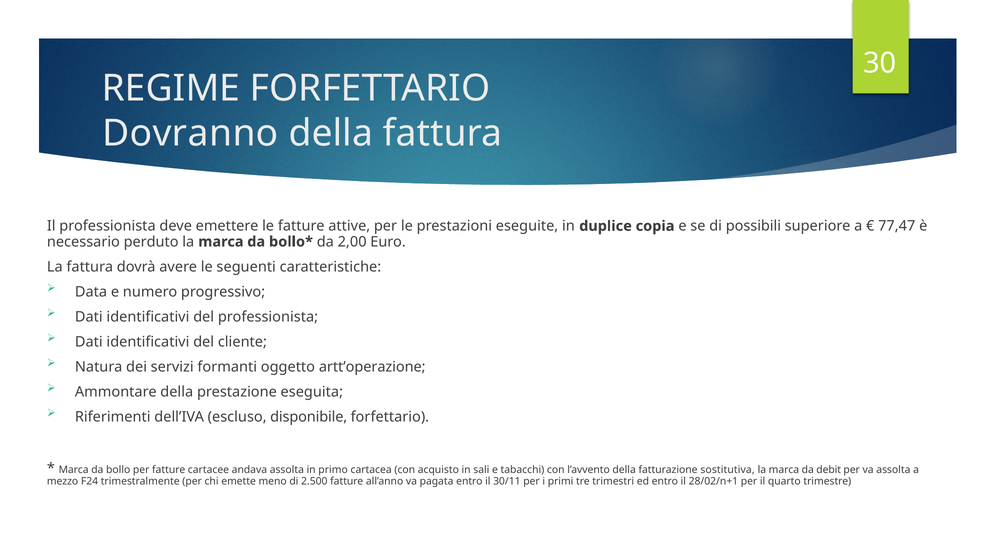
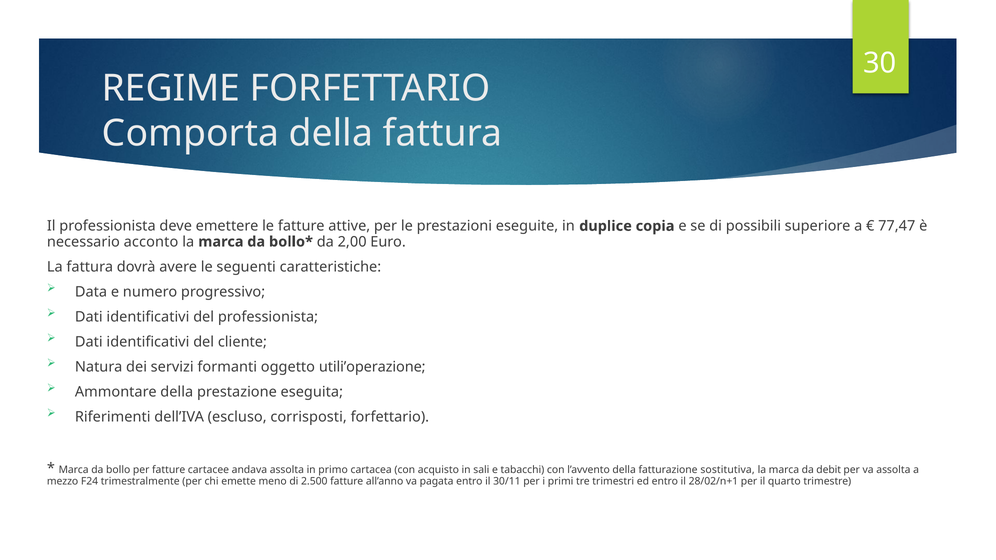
Dovranno: Dovranno -> Comporta
perduto: perduto -> acconto
artt’operazione: artt’operazione -> utili’operazione
disponibile: disponibile -> corrisposti
